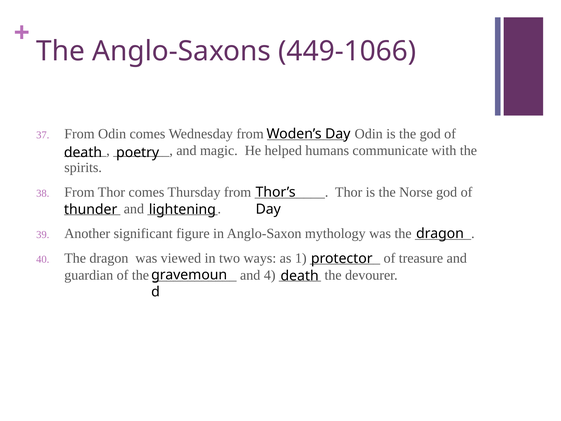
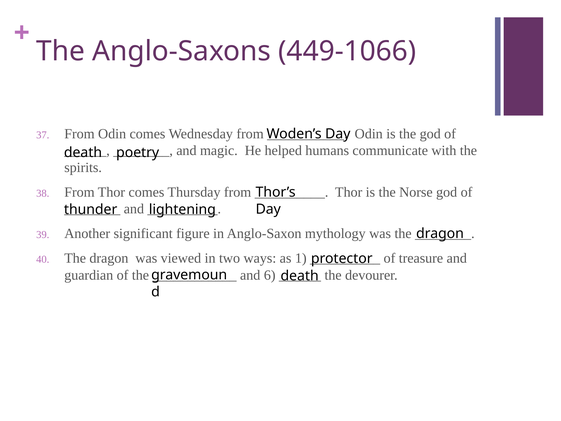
4: 4 -> 6
